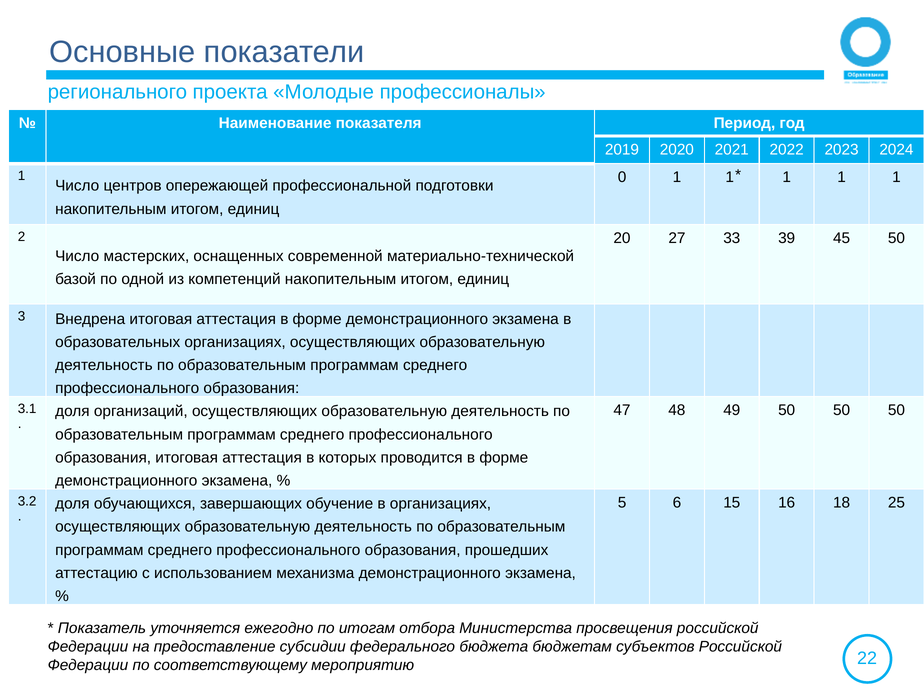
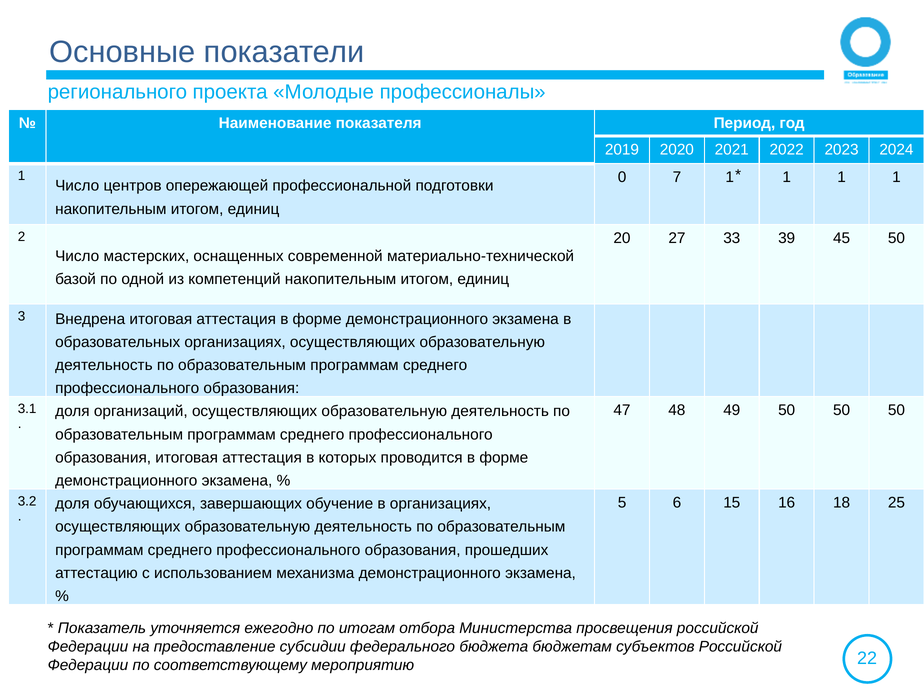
0 1: 1 -> 7
